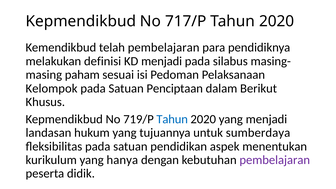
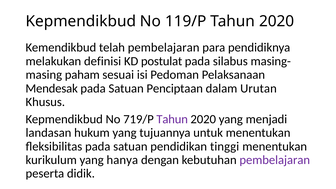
717/P: 717/P -> 119/P
KD menjadi: menjadi -> postulat
Kelompok: Kelompok -> Mendesak
Berikut: Berikut -> Urutan
Tahun at (172, 119) colour: blue -> purple
untuk sumberdaya: sumberdaya -> menentukan
aspek: aspek -> tinggi
